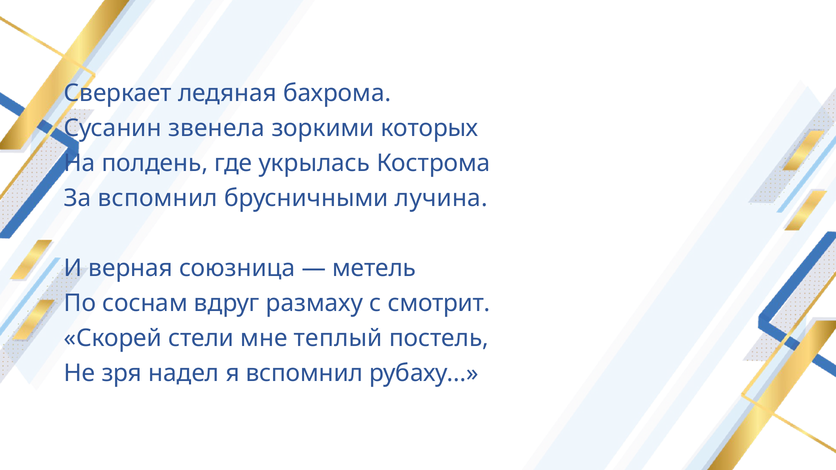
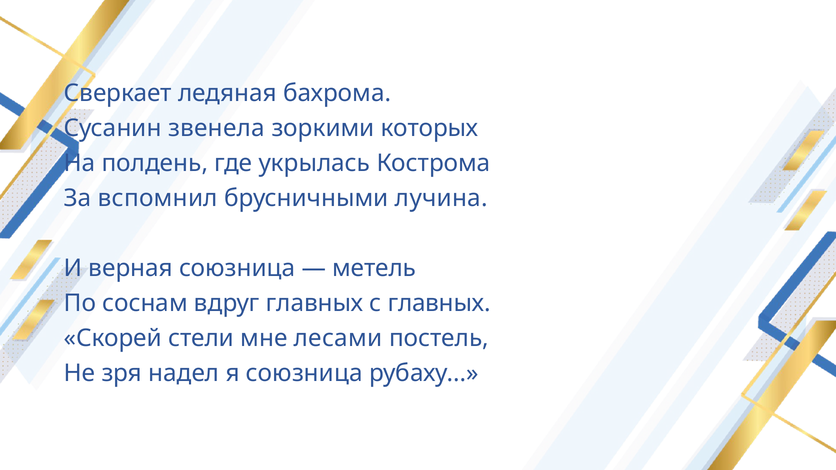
вдруг размаху: размаху -> главных
с смотрит: смотрит -> главных
теплый: теплый -> лесами
я вспомнил: вспомнил -> союзница
